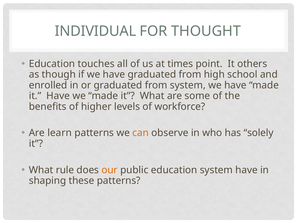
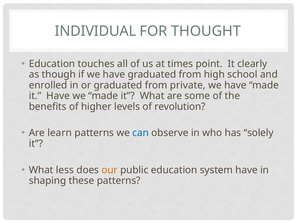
others: others -> clearly
from system: system -> private
workforce: workforce -> revolution
can colour: orange -> blue
rule: rule -> less
